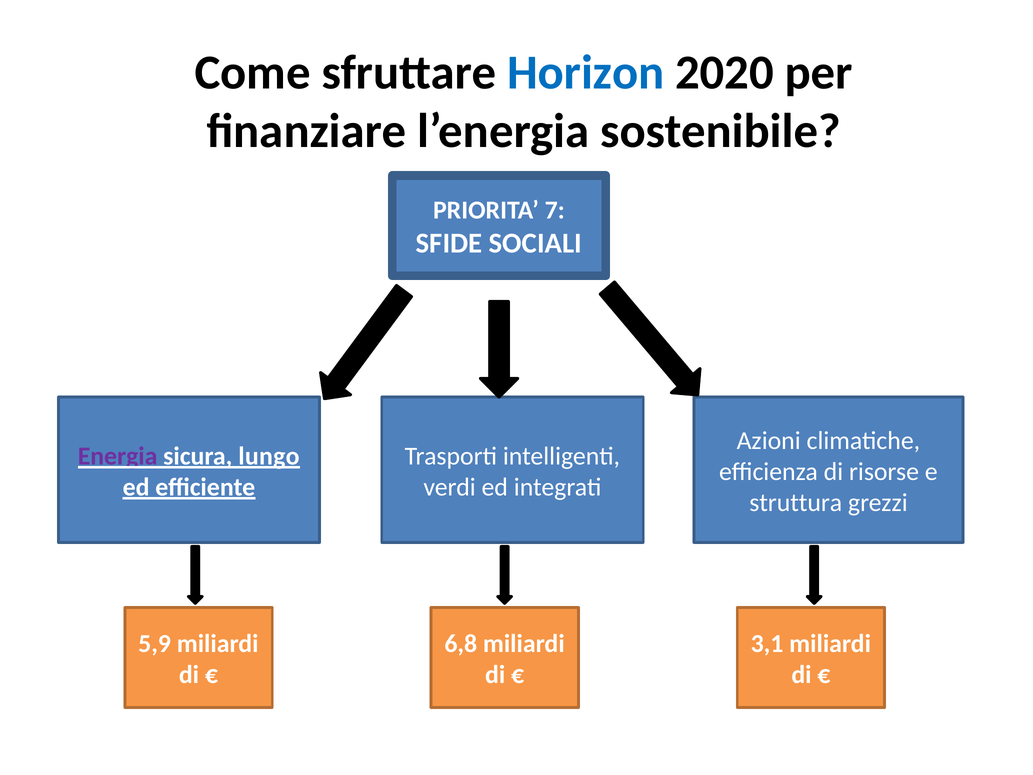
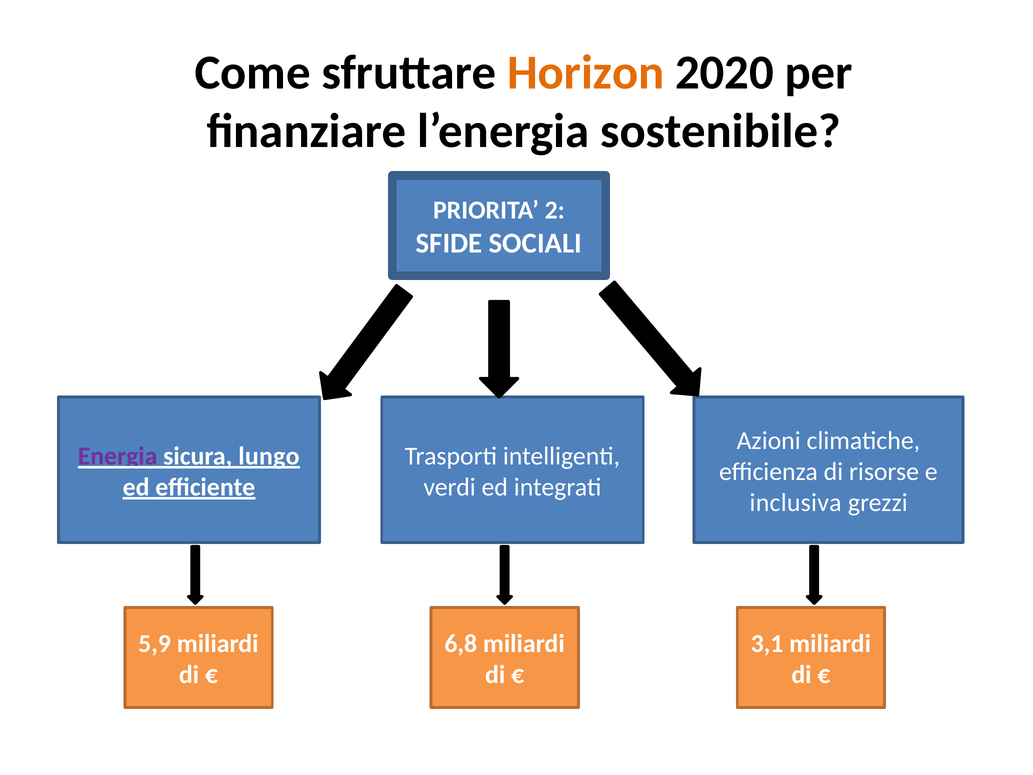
Horizon colour: blue -> orange
7: 7 -> 2
struttura: struttura -> inclusiva
